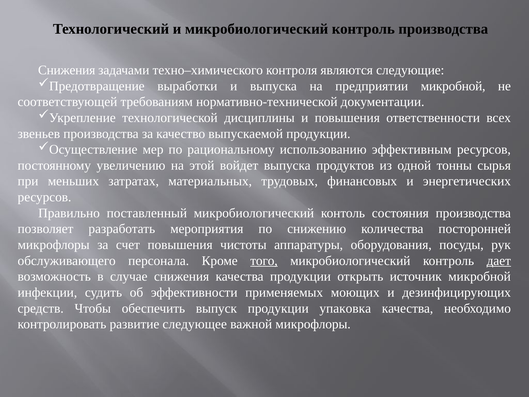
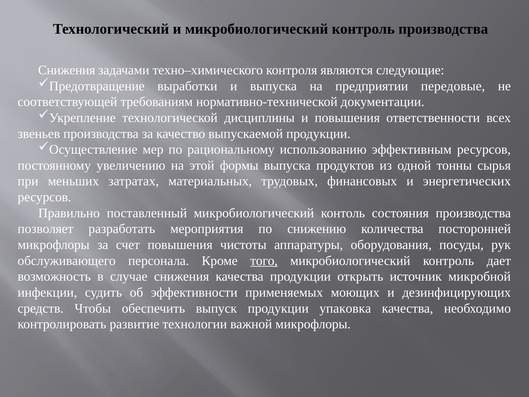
предприятии микробной: микробной -> передовые
войдет: войдет -> формы
дает underline: present -> none
следующее: следующее -> технологии
